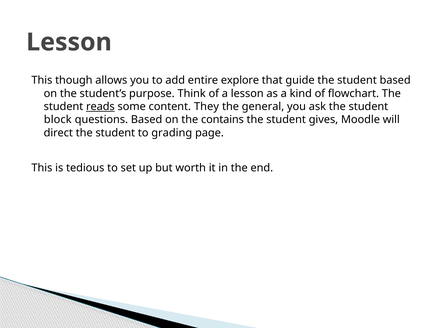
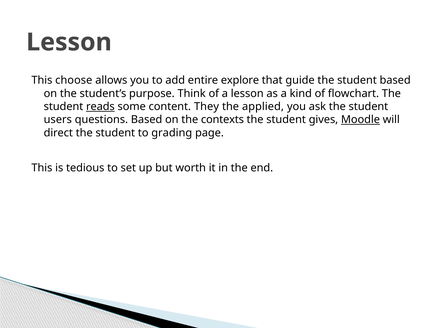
though: though -> choose
general: general -> applied
block: block -> users
contains: contains -> contexts
Moodle underline: none -> present
